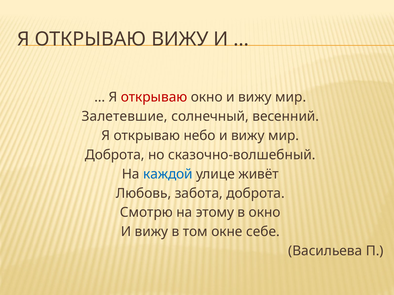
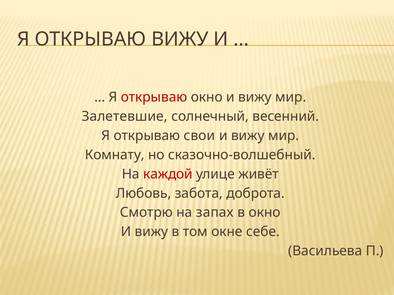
небо: небо -> свои
Доброта at (115, 155): Доброта -> Комнату
каждой colour: blue -> red
этому: этому -> запах
